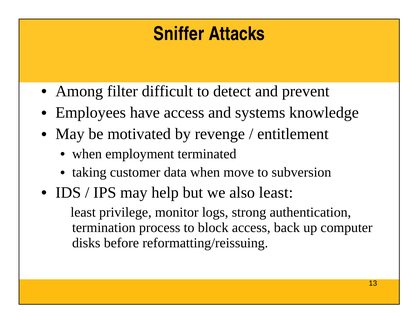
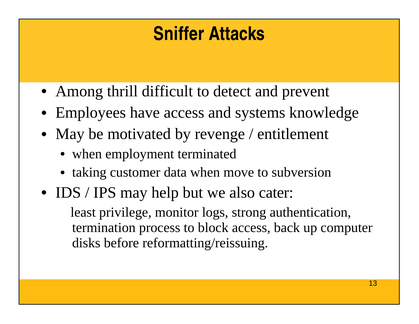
filter: filter -> thrill
also least: least -> cater
